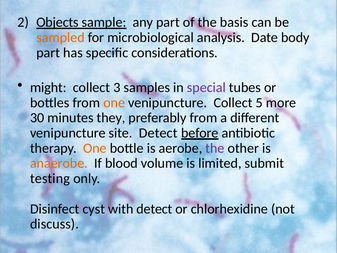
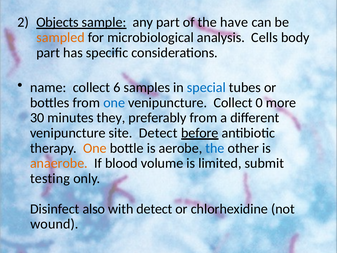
basis: basis -> have
Date: Date -> Cells
might: might -> name
3: 3 -> 6
special colour: purple -> blue
one at (114, 103) colour: orange -> blue
5: 5 -> 0
the at (215, 148) colour: purple -> blue
cyst: cyst -> also
discuss: discuss -> wound
